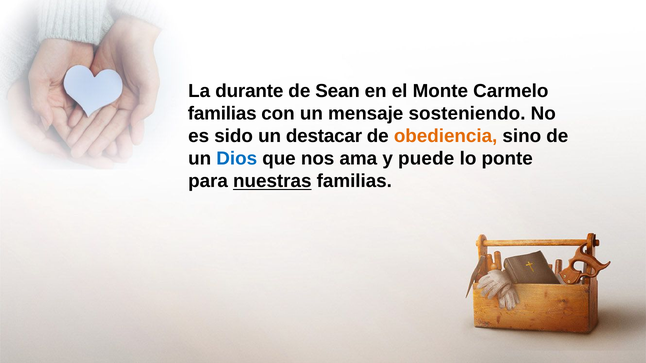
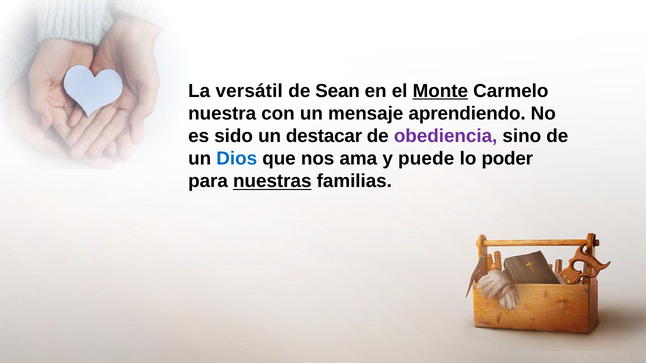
durante: durante -> versátil
Monte underline: none -> present
familias at (222, 114): familias -> nuestra
sosteniendo: sosteniendo -> aprendiendo
obediencia colour: orange -> purple
ponte: ponte -> poder
